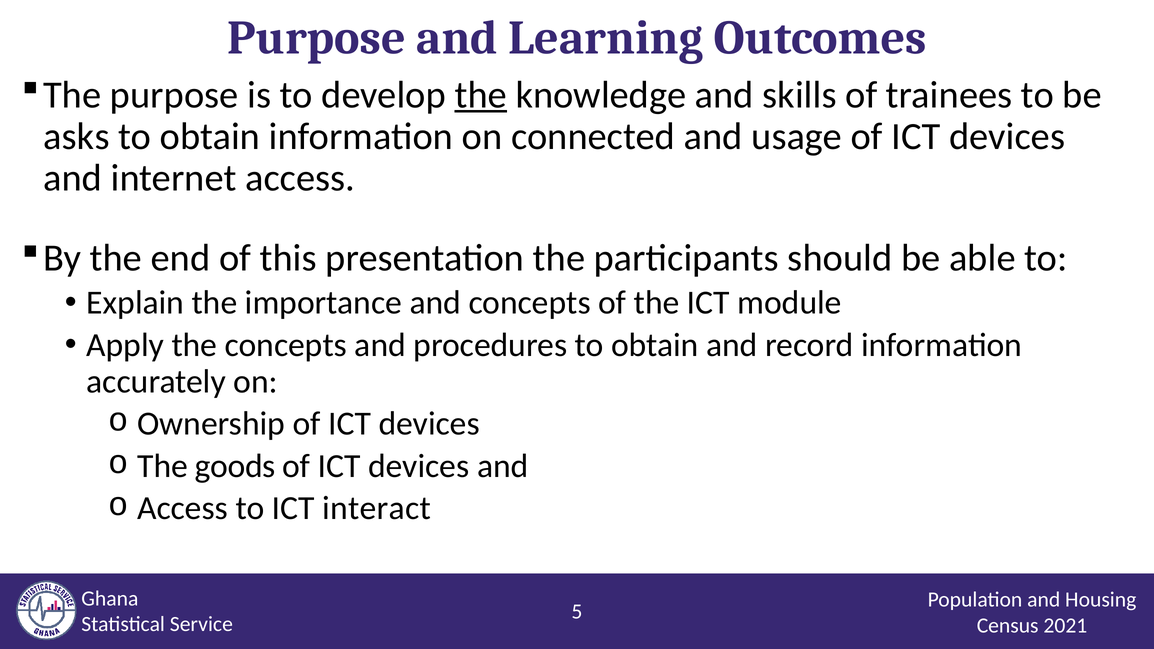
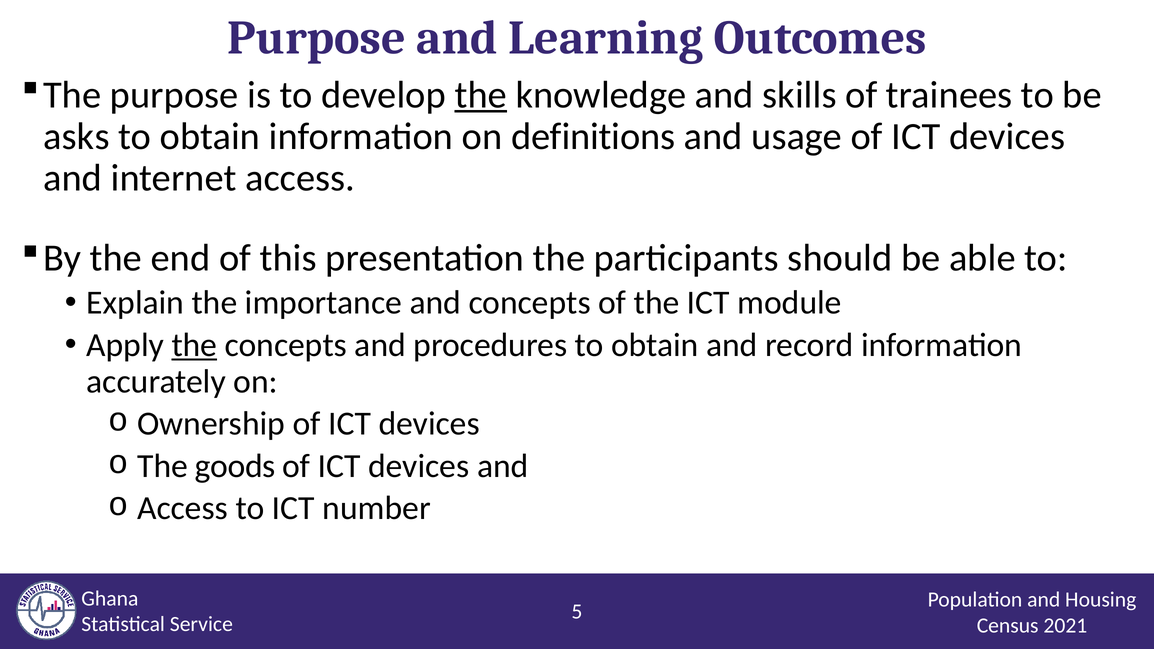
connected: connected -> definitions
the at (194, 345) underline: none -> present
interact: interact -> number
